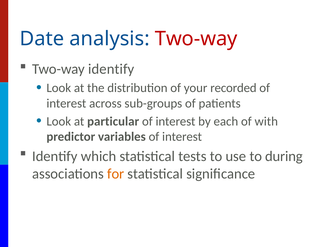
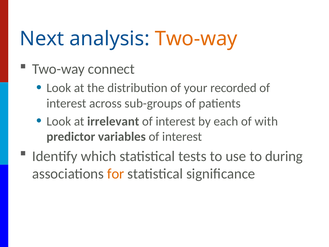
Date: Date -> Next
Two-way at (196, 39) colour: red -> orange
Two-way identify: identify -> connect
particular: particular -> irrelevant
